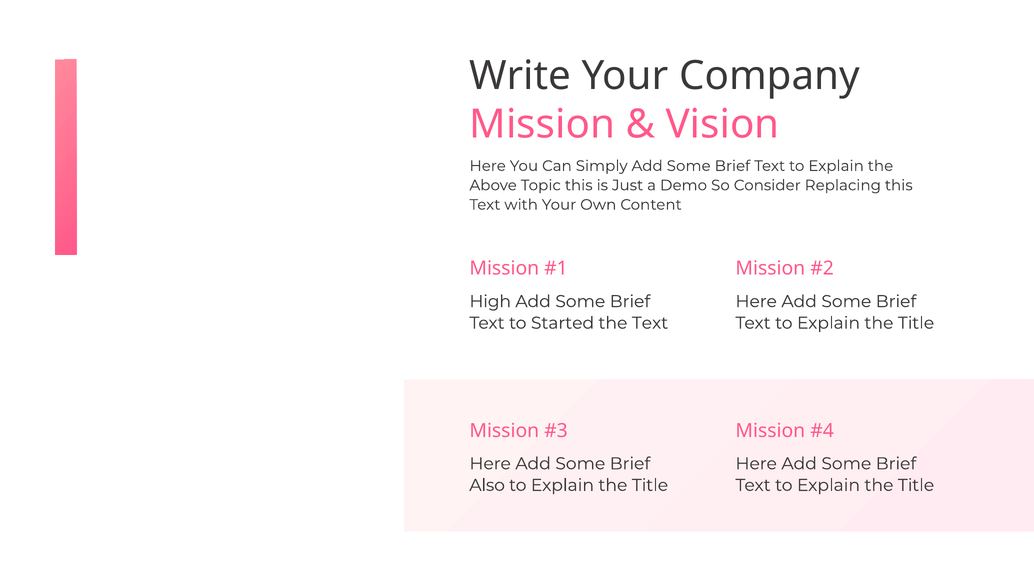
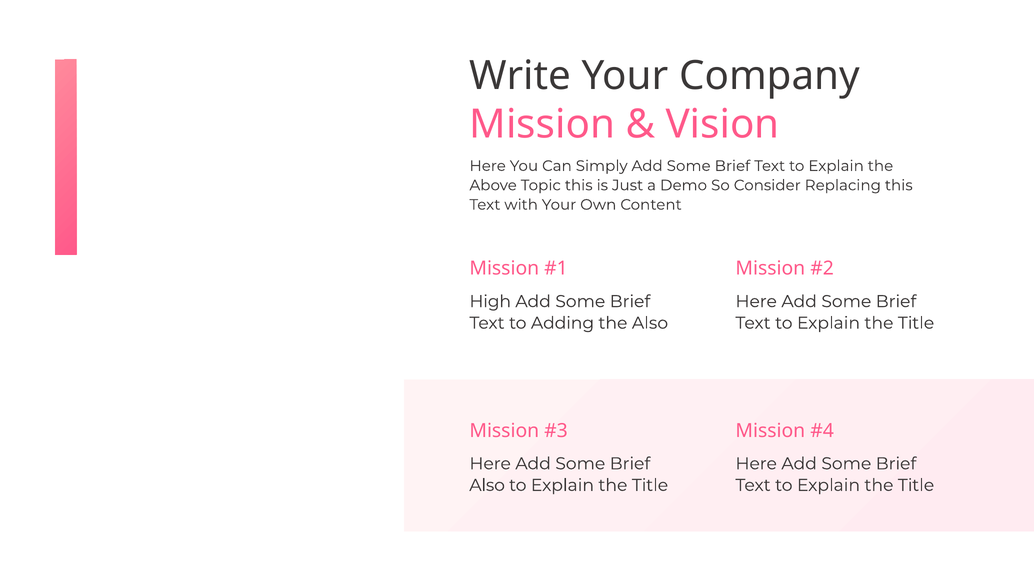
Started: Started -> Adding
the Text: Text -> Also
